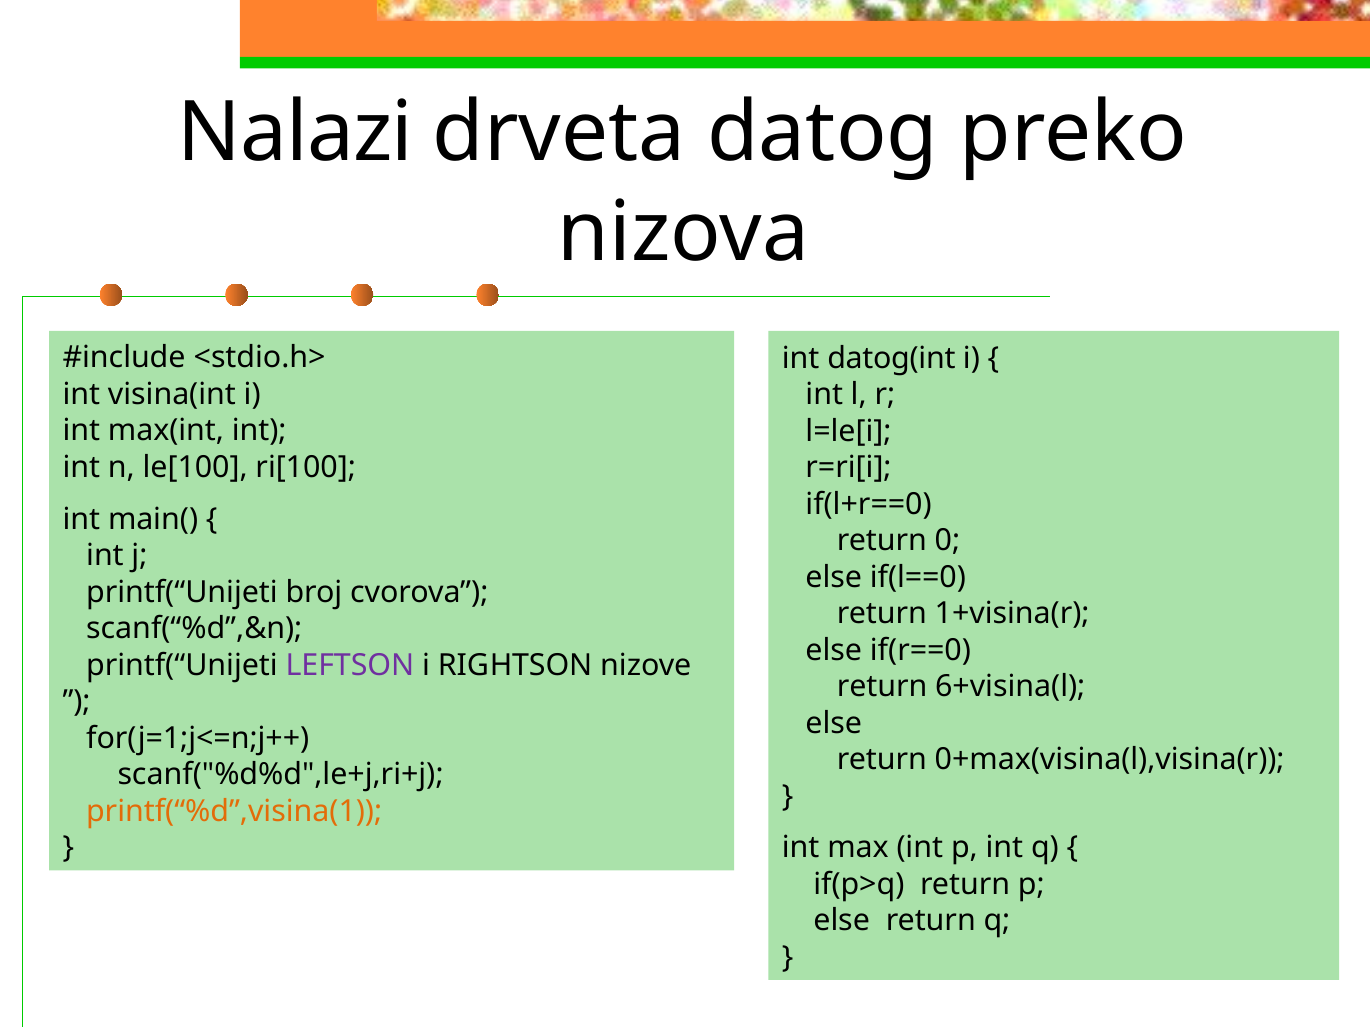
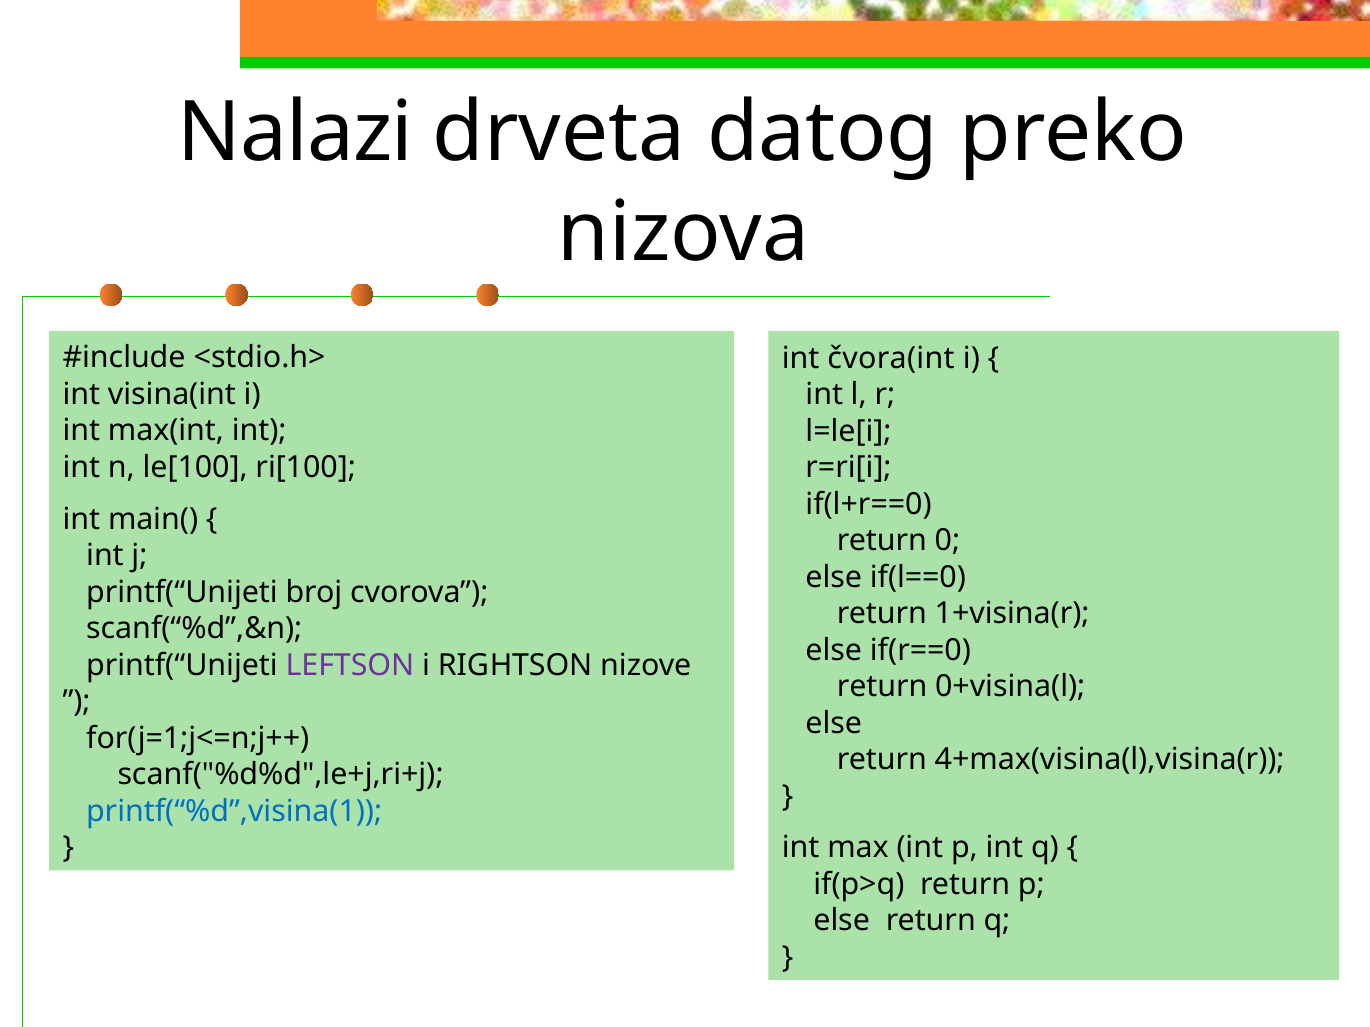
datog(int: datog(int -> čvora(int
6+visina(l: 6+visina(l -> 0+visina(l
0+max(visina(l),visina(r: 0+max(visina(l),visina(r -> 4+max(visina(l),visina(r
printf(“%d”,visina(1 colour: orange -> blue
